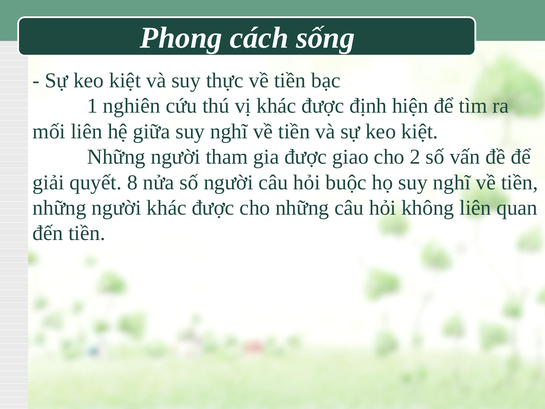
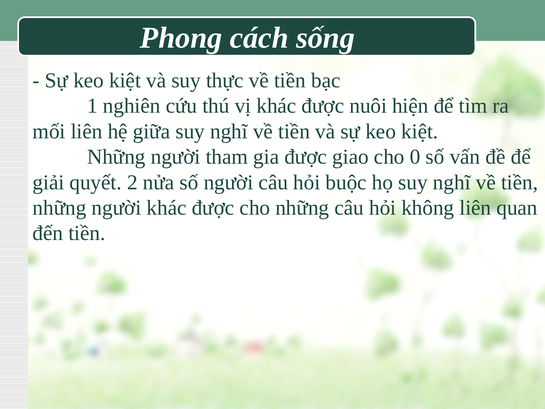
định: định -> nuôi
2: 2 -> 0
8: 8 -> 2
